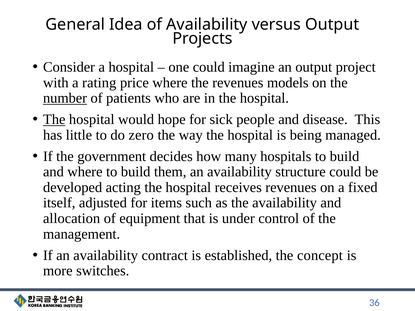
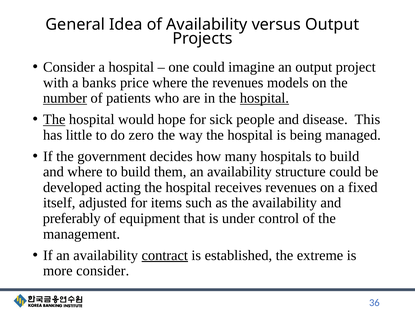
rating: rating -> banks
hospital at (264, 98) underline: none -> present
allocation: allocation -> preferably
contract underline: none -> present
concept: concept -> extreme
more switches: switches -> consider
